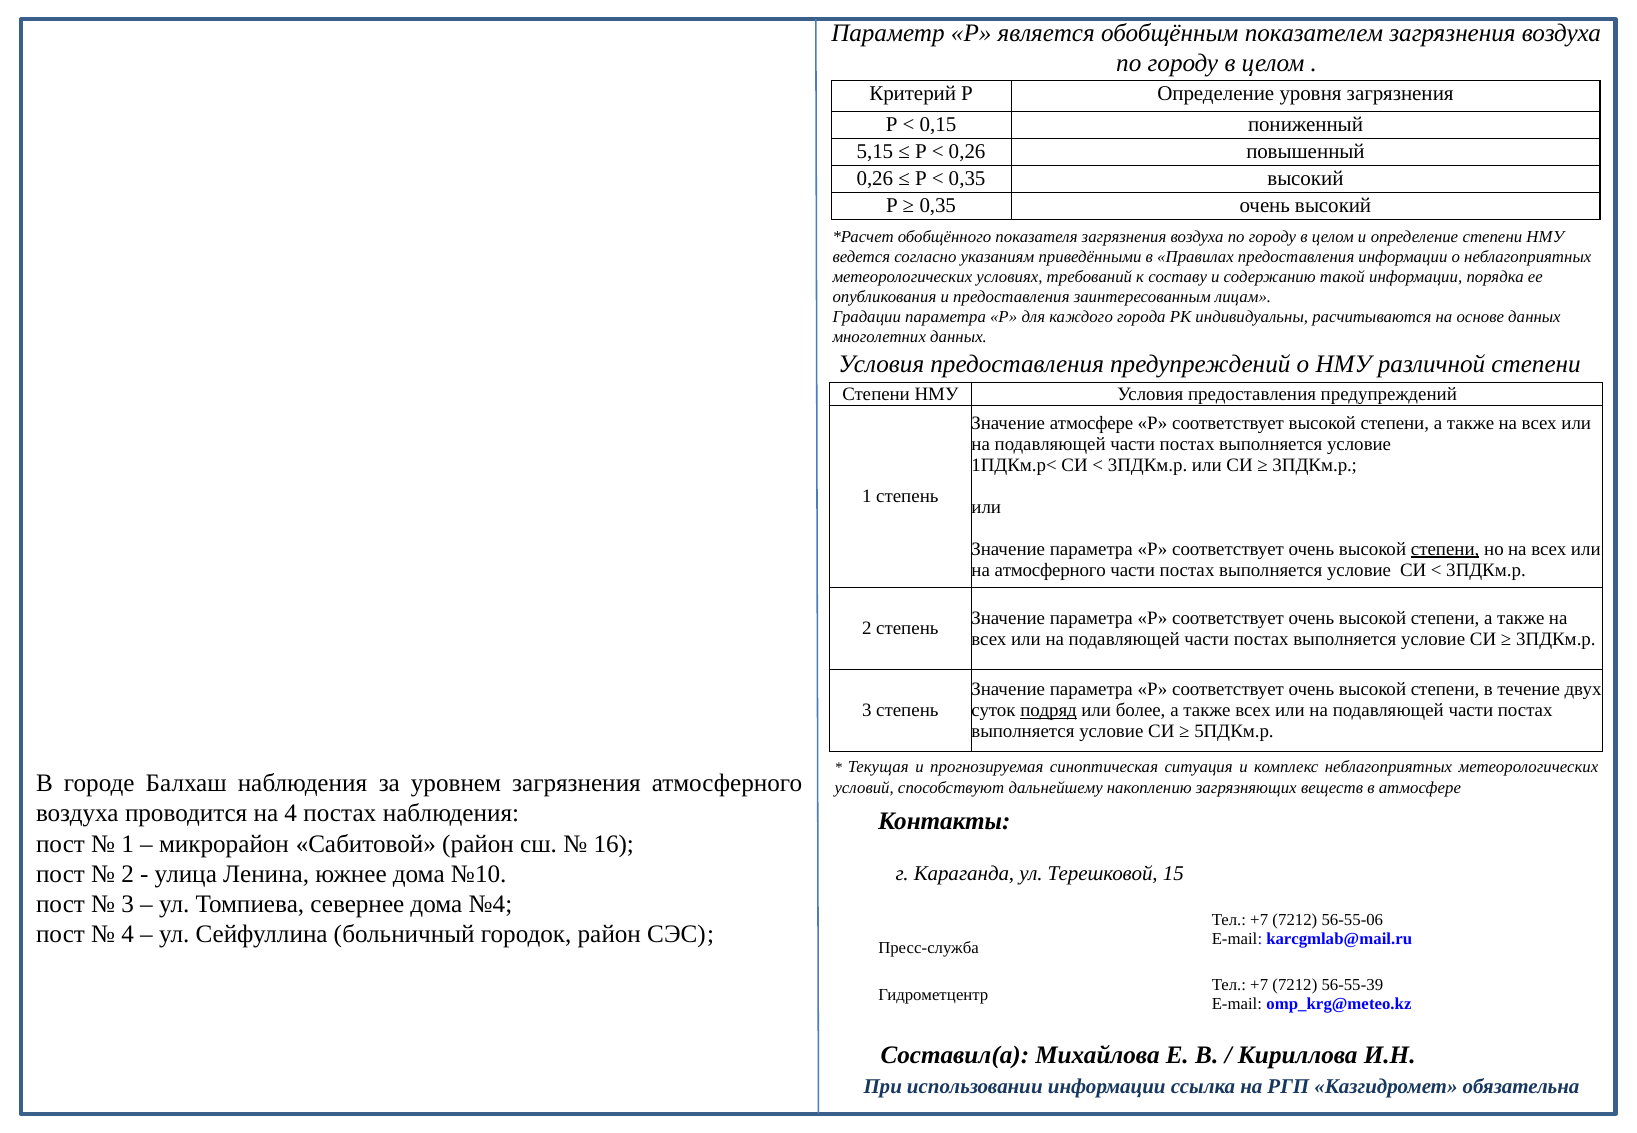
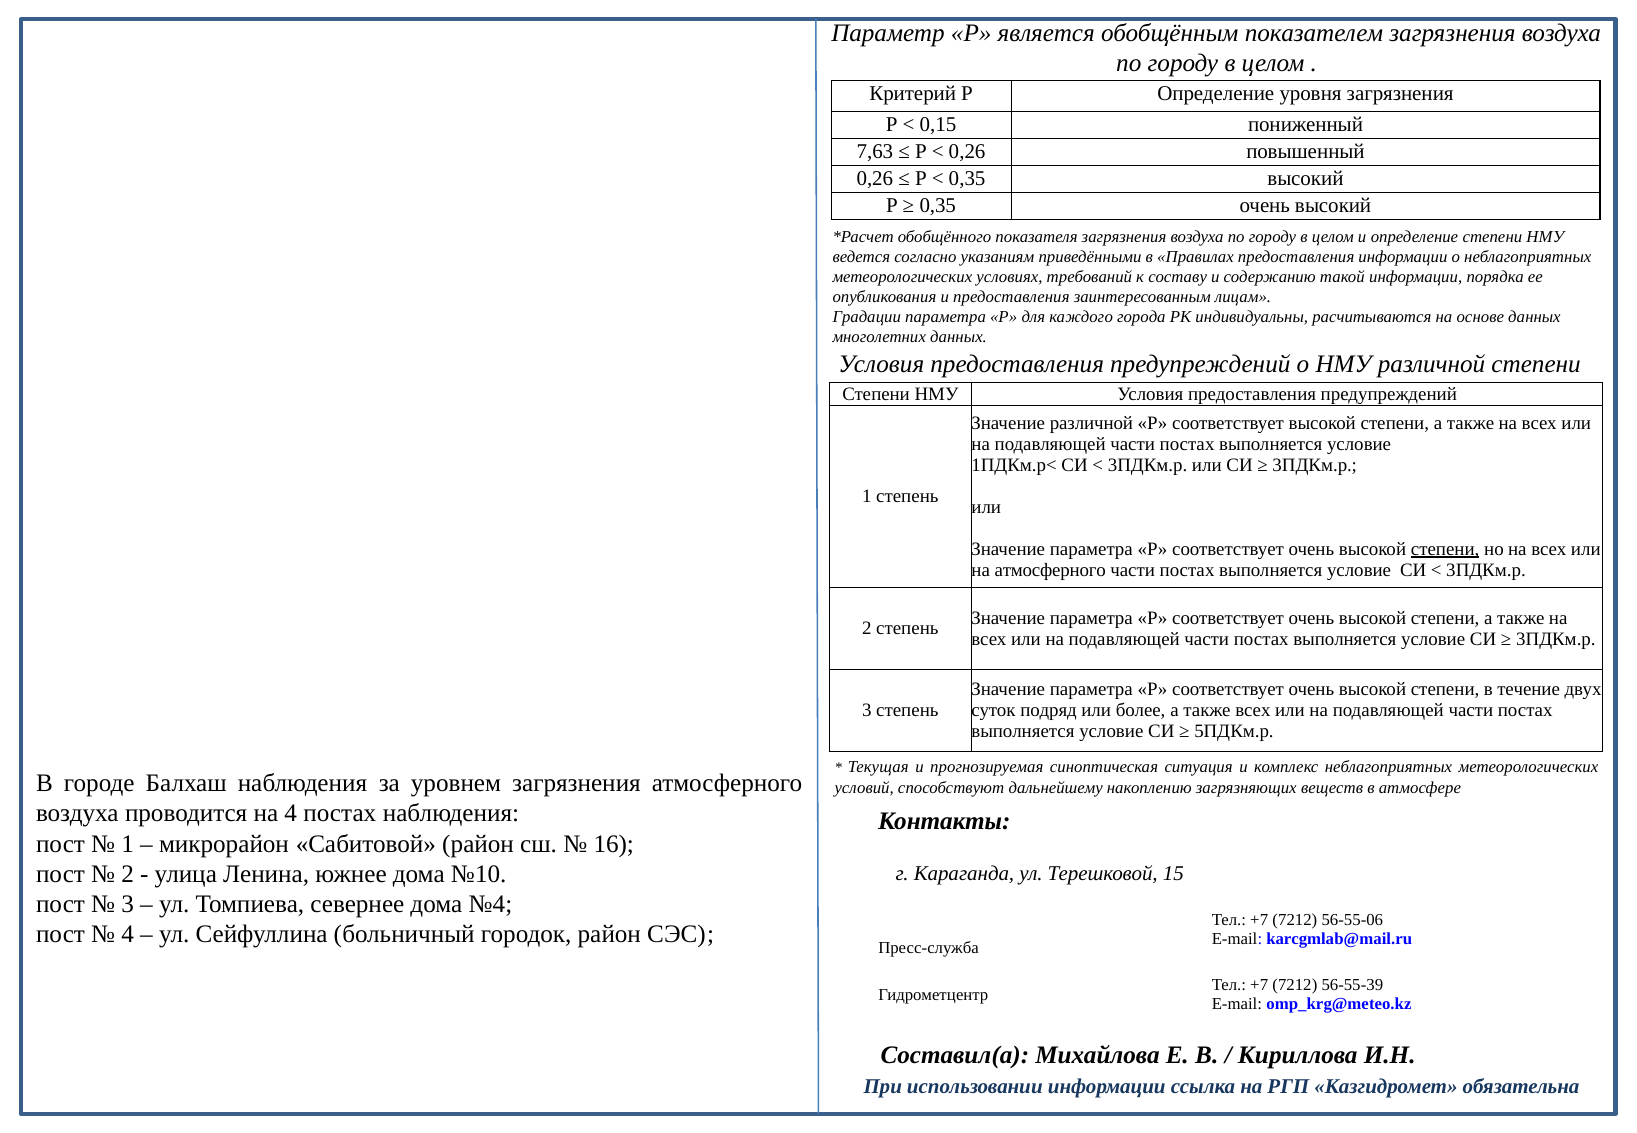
5,15: 5,15 -> 7,63
Значение атмосфере: атмосфере -> различной
подряд underline: present -> none
